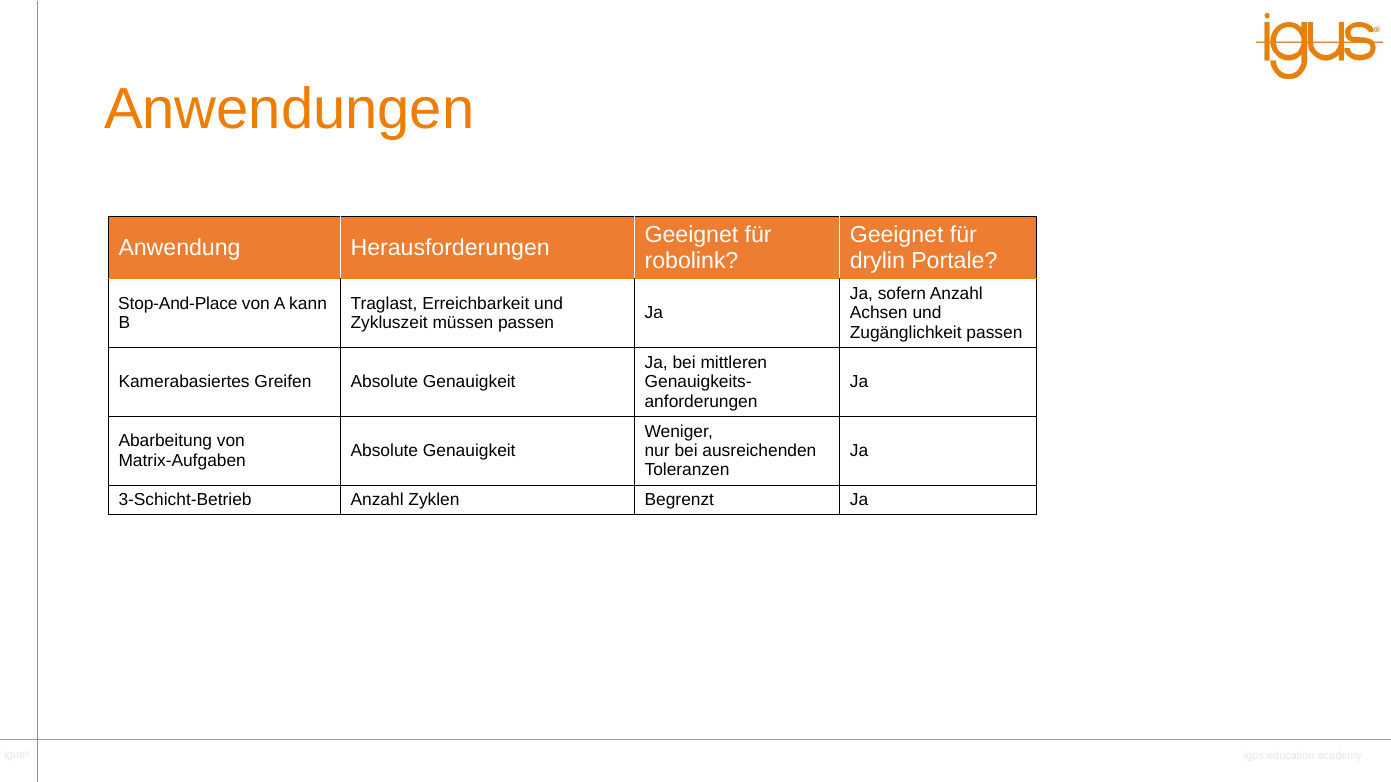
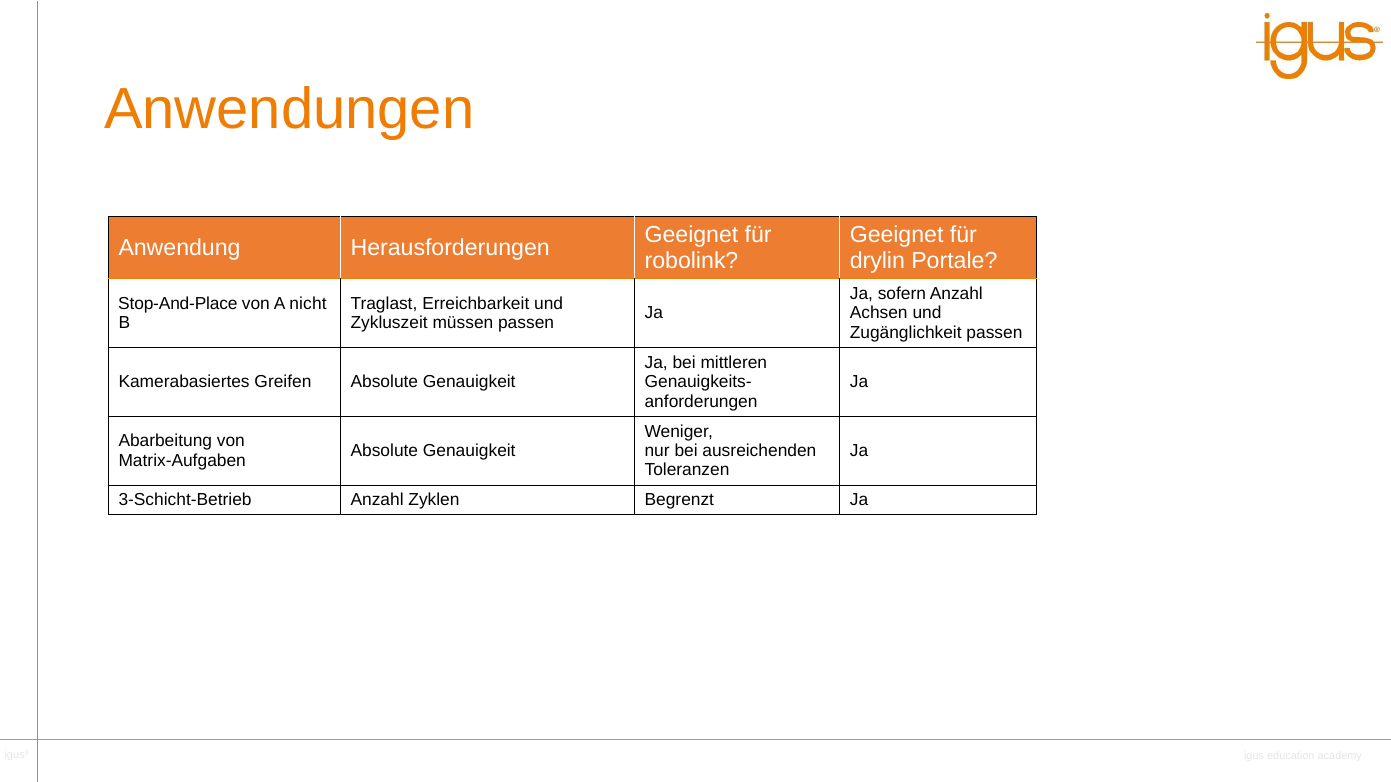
kann: kann -> nicht
